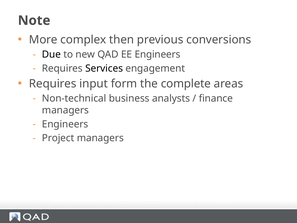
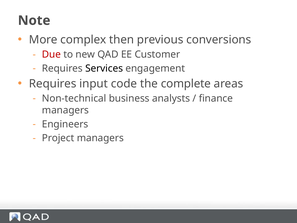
Due colour: black -> red
EE Engineers: Engineers -> Customer
form: form -> code
